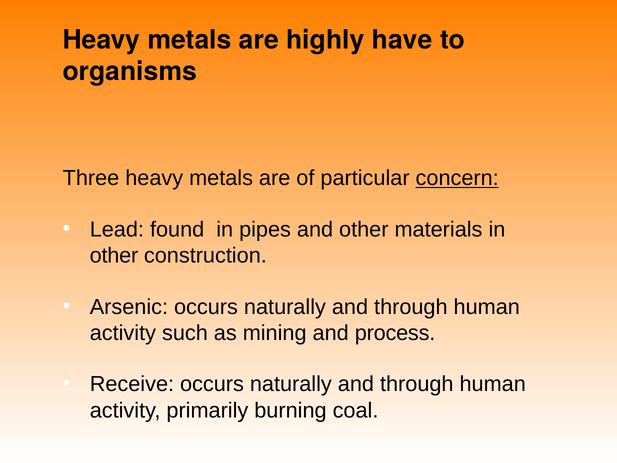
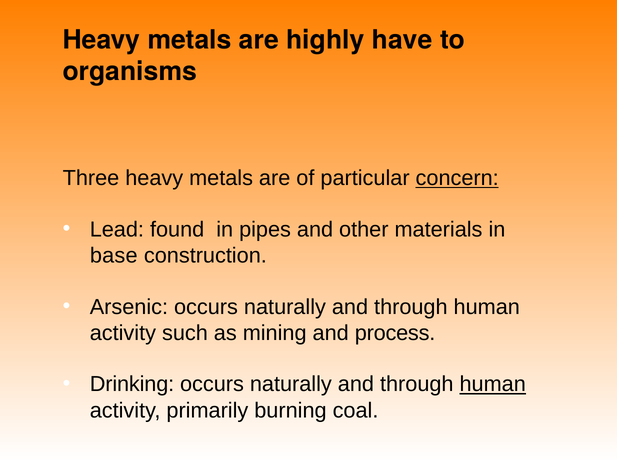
other at (114, 255): other -> base
Receive: Receive -> Drinking
human at (493, 384) underline: none -> present
